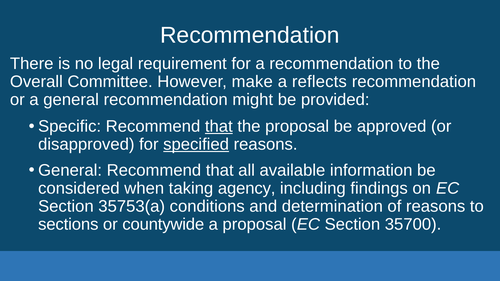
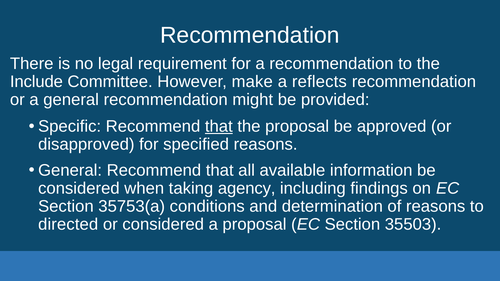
Overall: Overall -> Include
specified underline: present -> none
sections: sections -> directed
or countywide: countywide -> considered
35700: 35700 -> 35503
